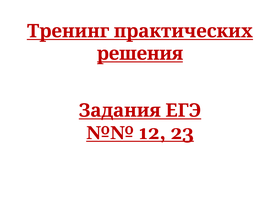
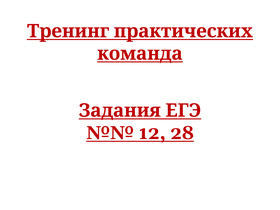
решения: решения -> команда
23: 23 -> 28
